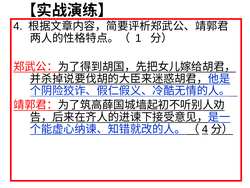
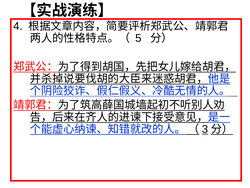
1: 1 -> 5
4 at (205, 129): 4 -> 3
